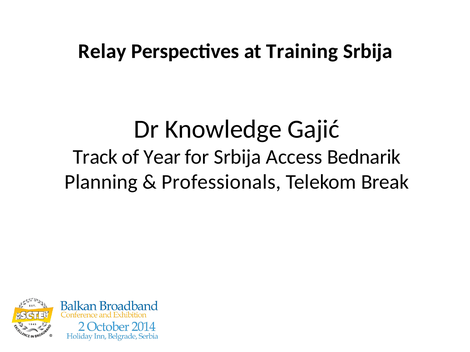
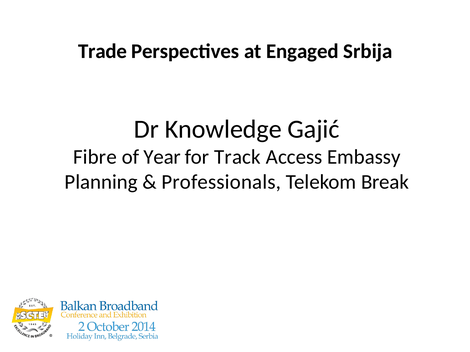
Relay: Relay -> Trade
Training: Training -> Engaged
Track: Track -> Fibre
for Srbija: Srbija -> Track
Bednarik: Bednarik -> Embassy
